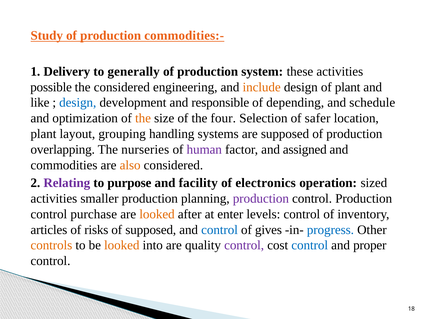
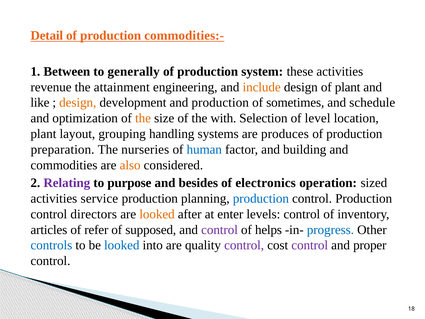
Study: Study -> Detail
Delivery: Delivery -> Between
possible: possible -> revenue
the considered: considered -> attainment
design at (78, 103) colour: blue -> orange
and responsible: responsible -> production
depending: depending -> sometimes
four: four -> with
safer: safer -> level
are supposed: supposed -> produces
overlapping: overlapping -> preparation
human colour: purple -> blue
assigned: assigned -> building
facility: facility -> besides
smaller: smaller -> service
production at (261, 198) colour: purple -> blue
purchase: purchase -> directors
risks: risks -> refer
control at (220, 230) colour: blue -> purple
gives: gives -> helps
controls colour: orange -> blue
looked at (122, 245) colour: orange -> blue
control at (310, 245) colour: blue -> purple
